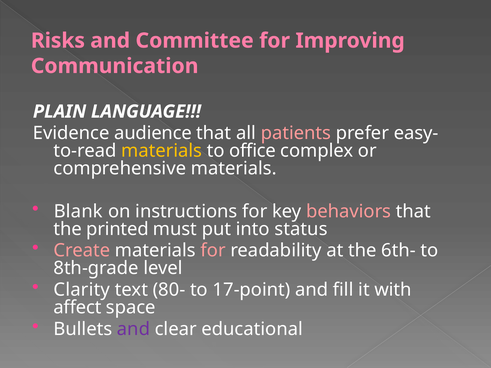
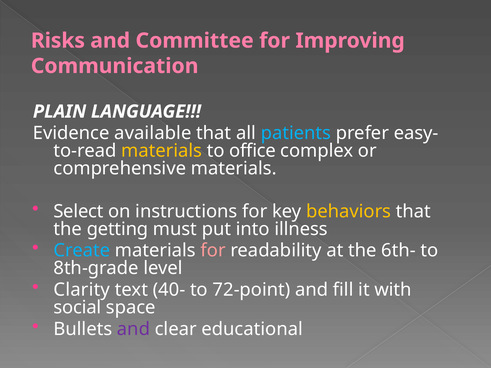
audience: audience -> available
patients colour: pink -> light blue
Blank: Blank -> Select
behaviors colour: pink -> yellow
printed: printed -> getting
status: status -> illness
Create colour: pink -> light blue
80-: 80- -> 40-
17-point: 17-point -> 72-point
affect: affect -> social
